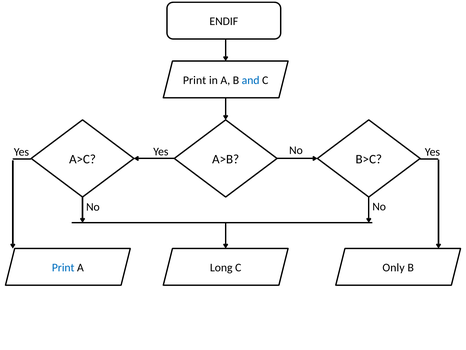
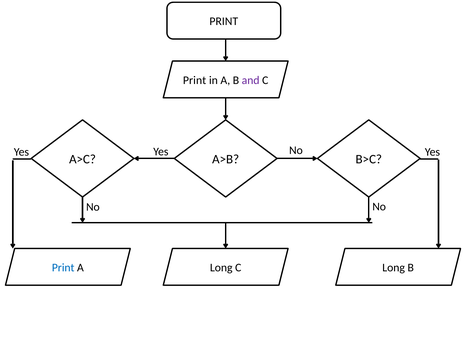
ENDIF at (224, 21): ENDIF -> PRINT
and colour: blue -> purple
C Only: Only -> Long
